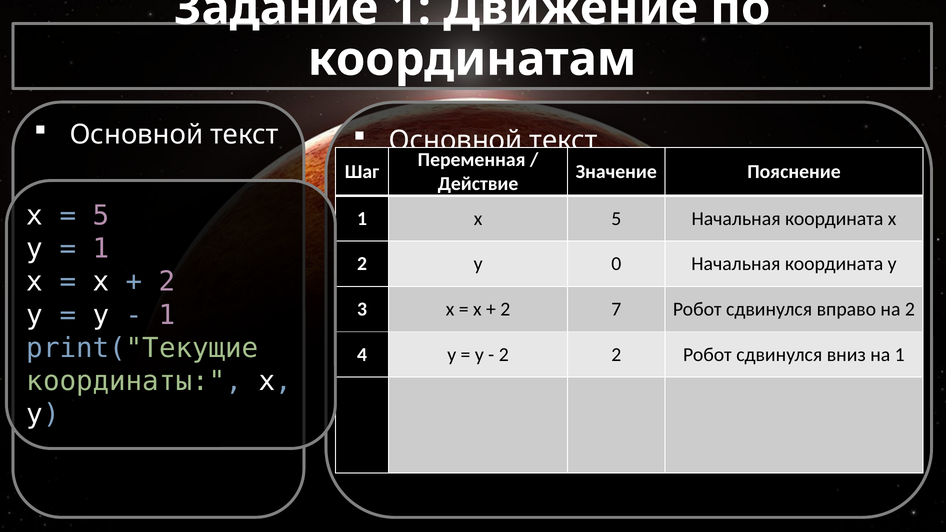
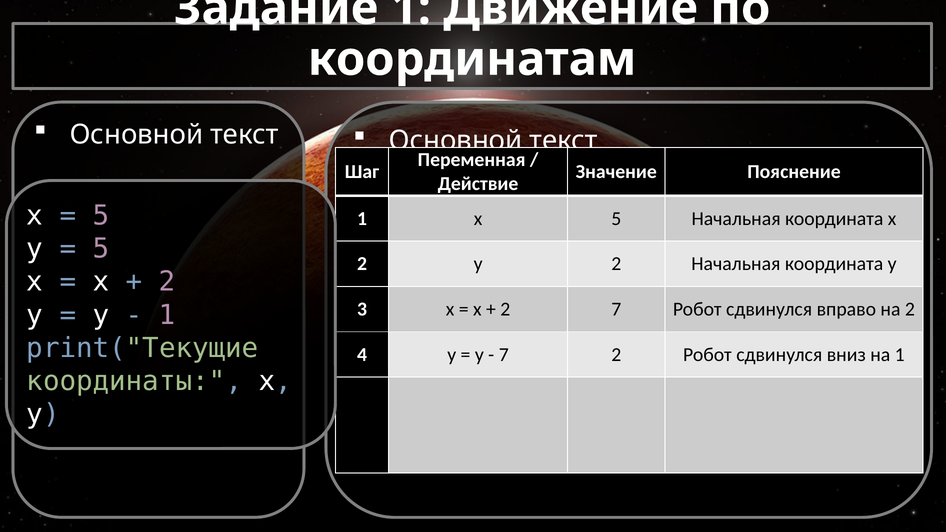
1 at (101, 249): 1 -> 5
y 0: 0 -> 2
2 at (504, 355): 2 -> 7
